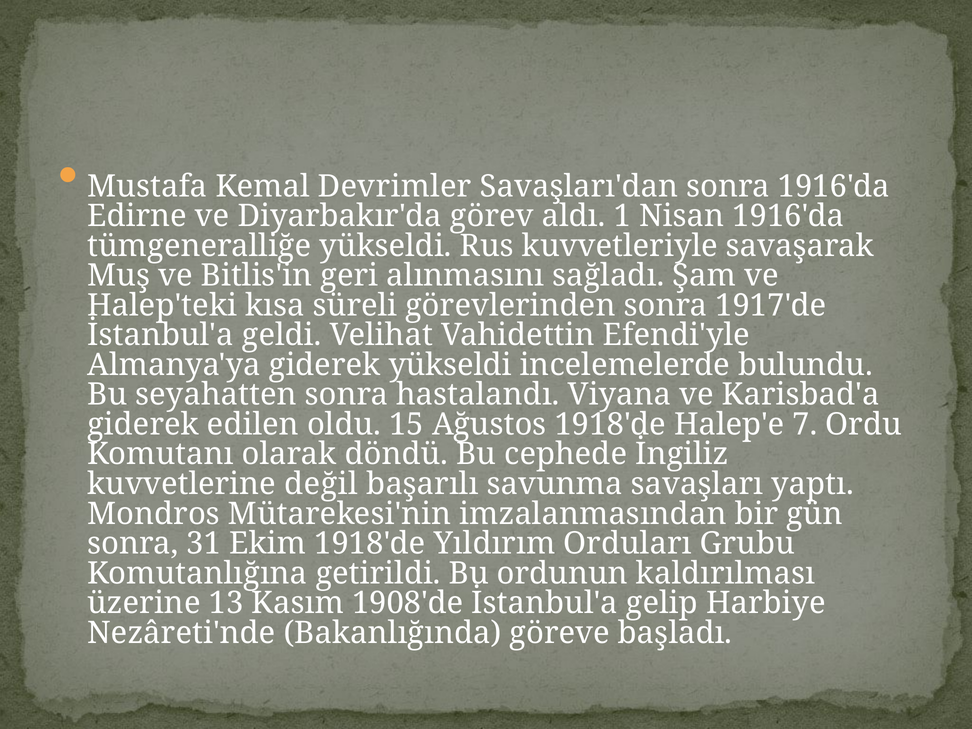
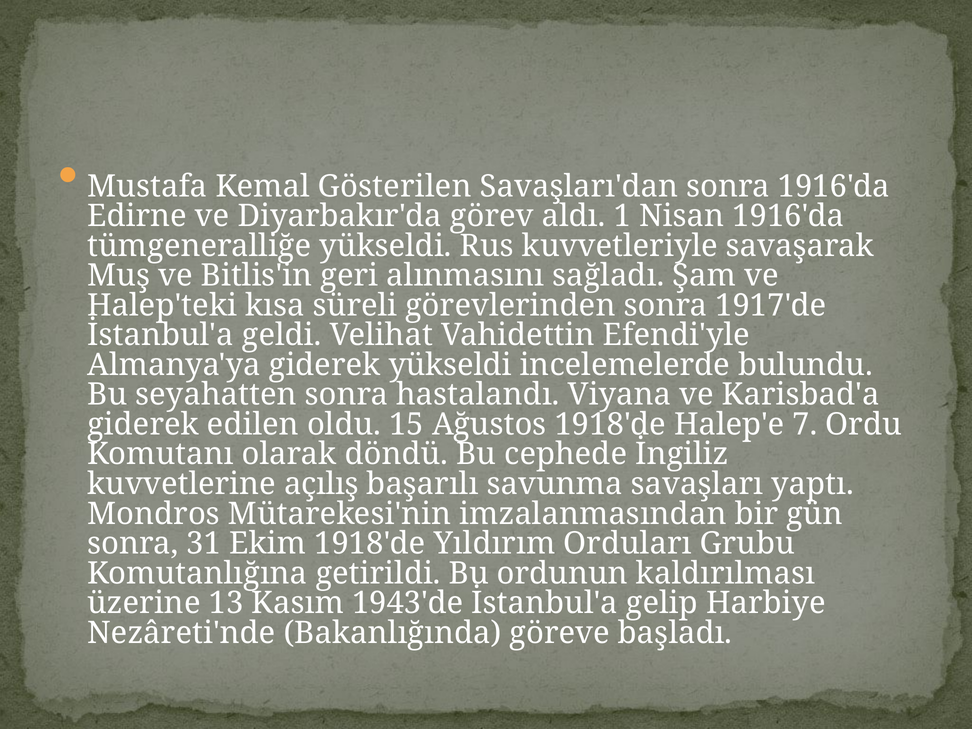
Devrimler: Devrimler -> Gösterilen
değil: değil -> açılış
1908'de: 1908'de -> 1943'de
